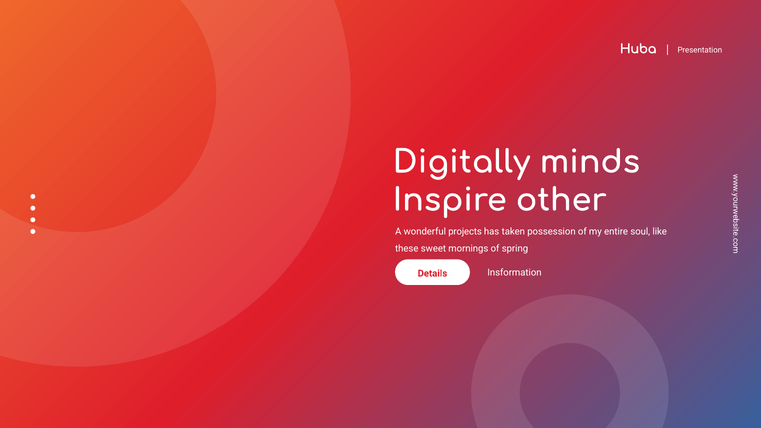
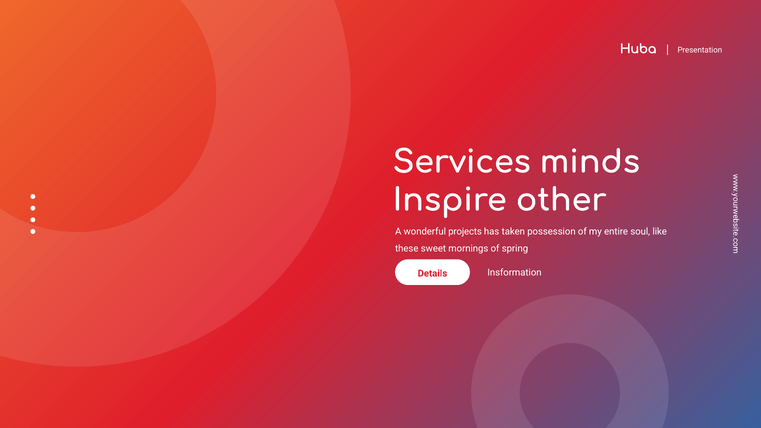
Digitally: Digitally -> Services
